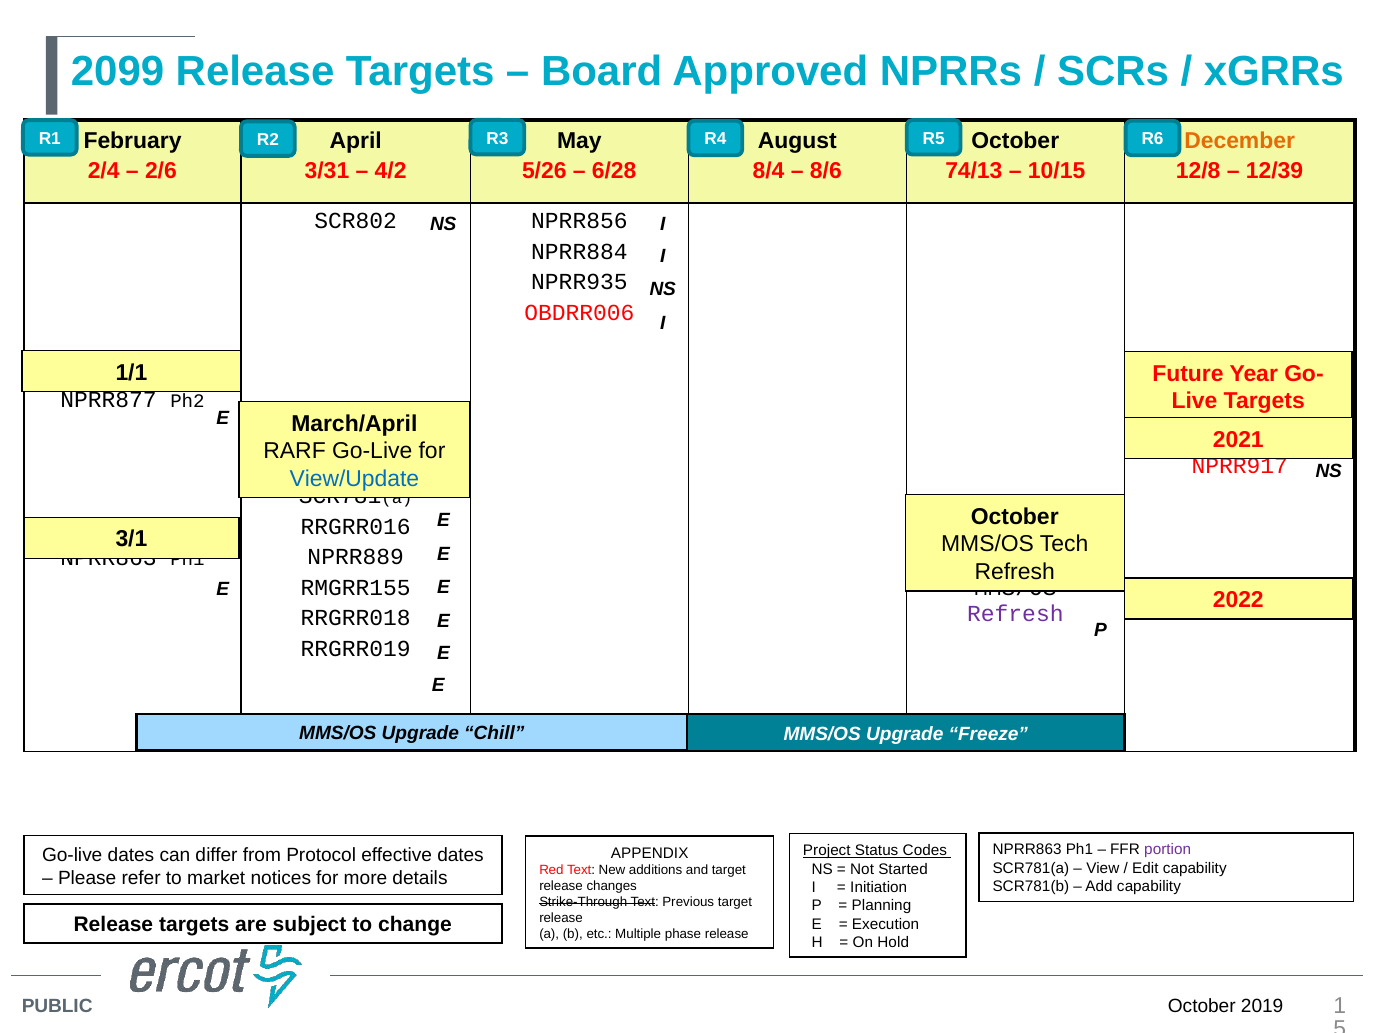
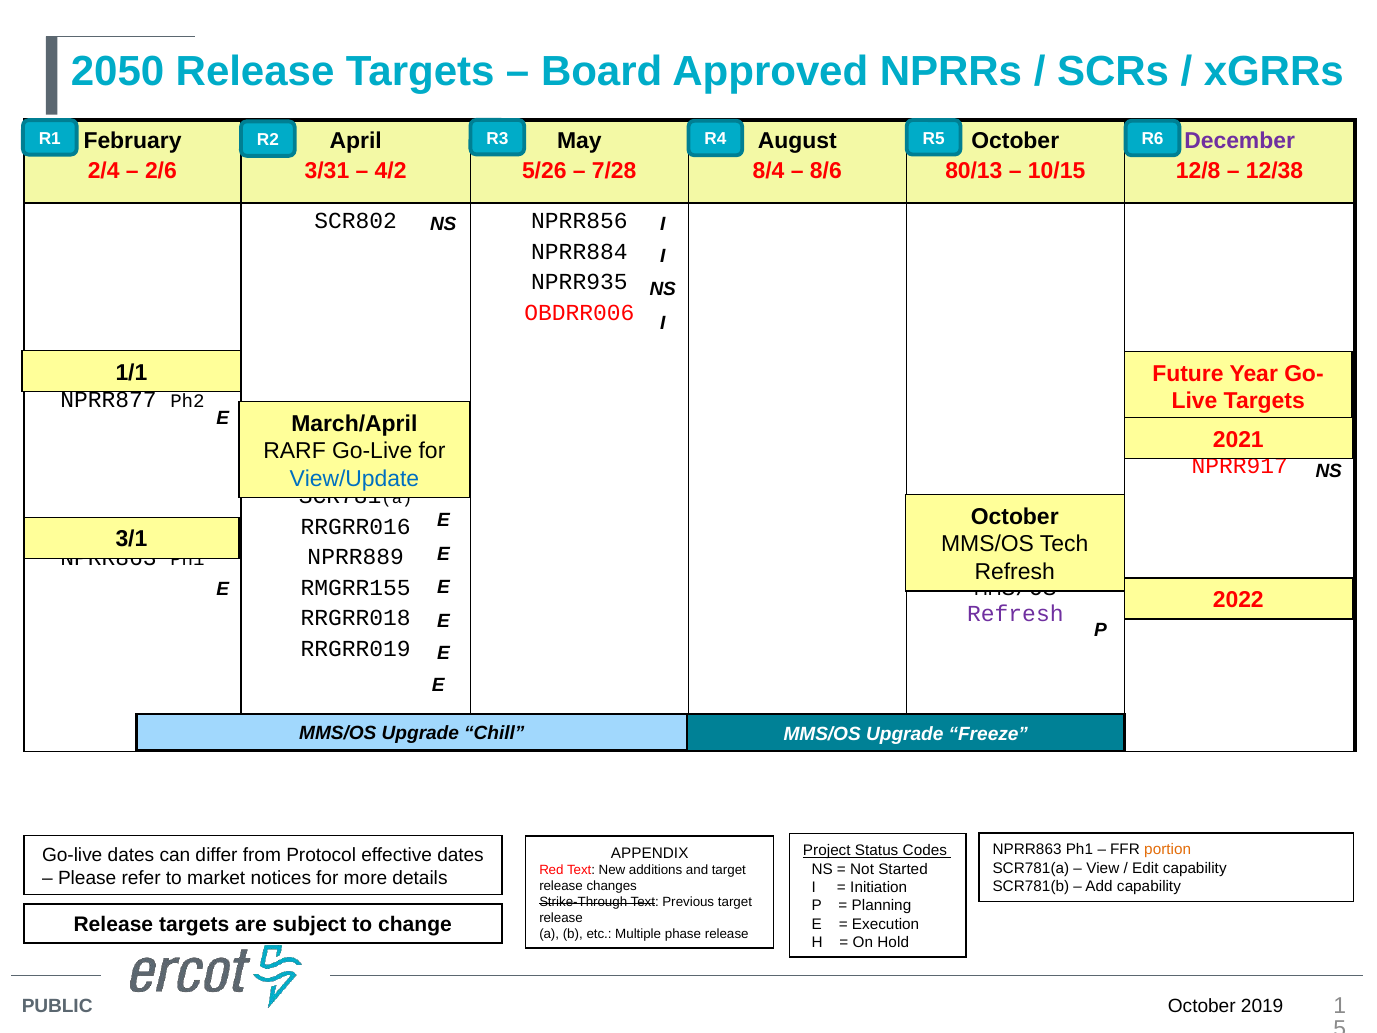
2099: 2099 -> 2050
December colour: orange -> purple
6/28: 6/28 -> 7/28
74/13: 74/13 -> 80/13
12/39: 12/39 -> 12/38
portion colour: purple -> orange
